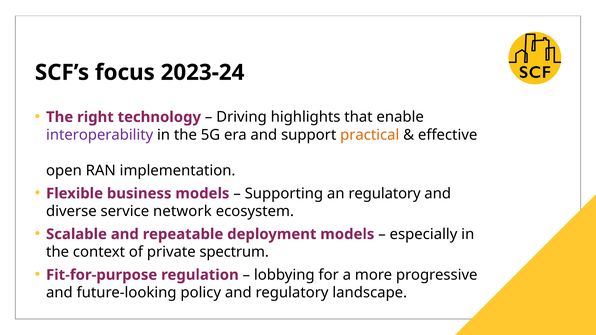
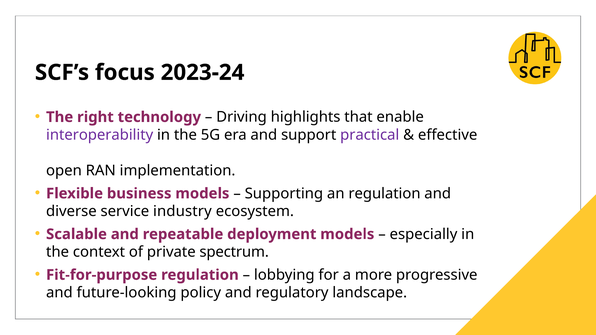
practical colour: orange -> purple
an regulatory: regulatory -> regulation
network: network -> industry
